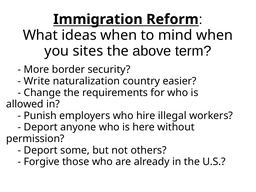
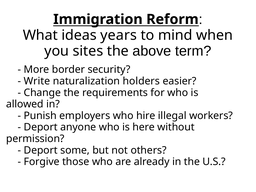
ideas when: when -> years
country: country -> holders
